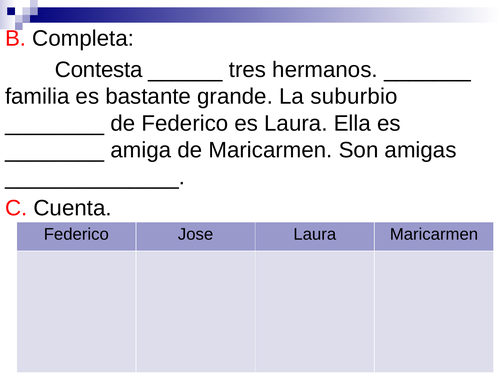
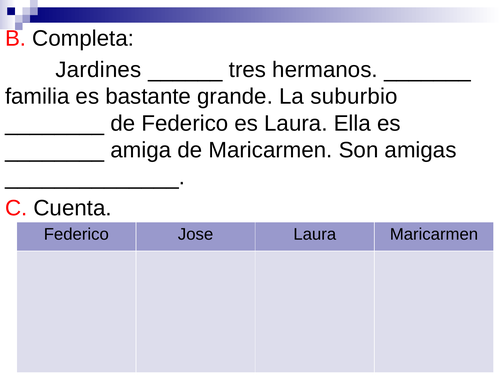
Contesta: Contesta -> Jardines
